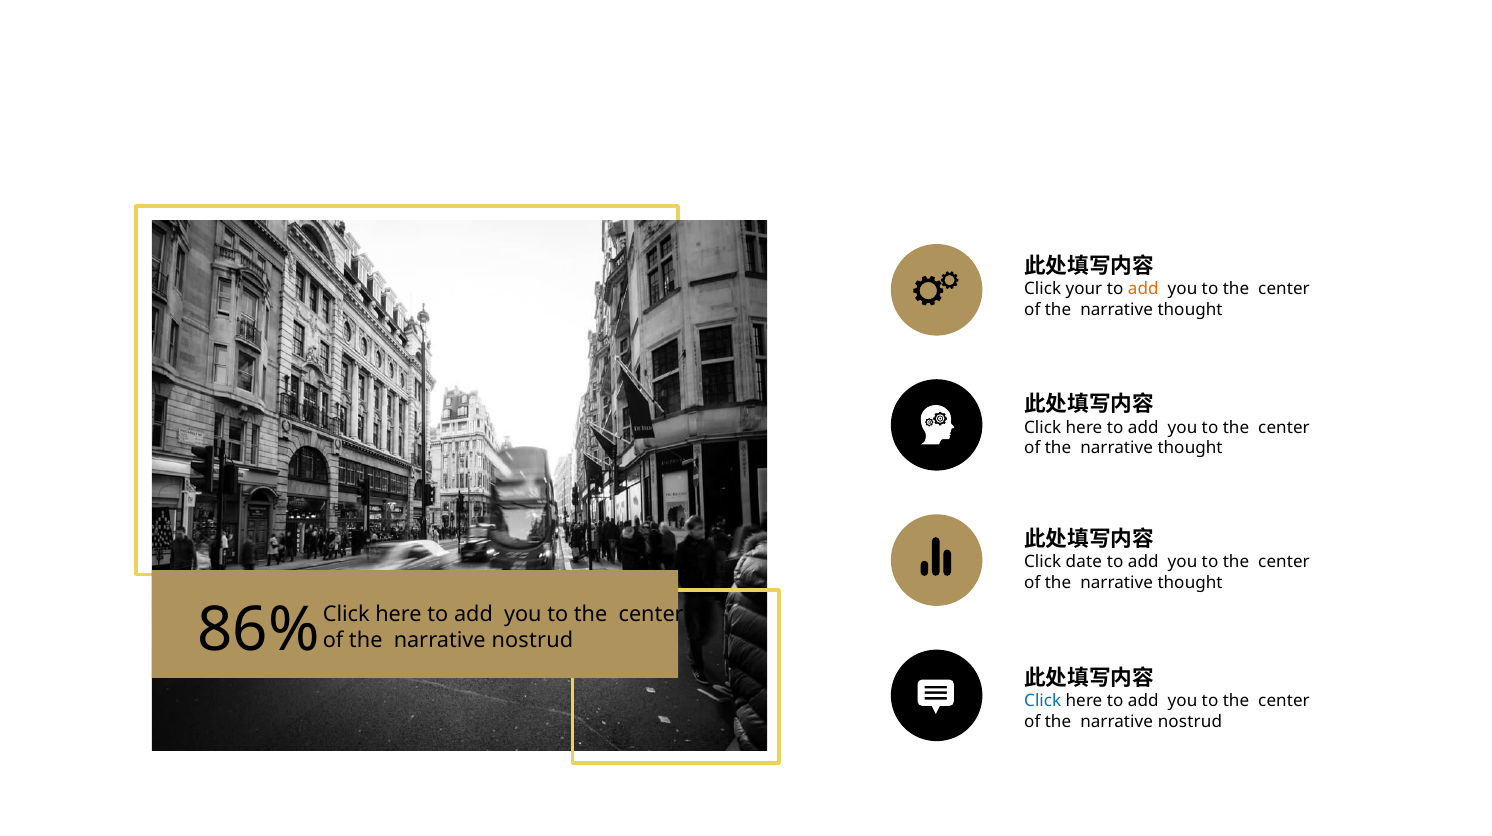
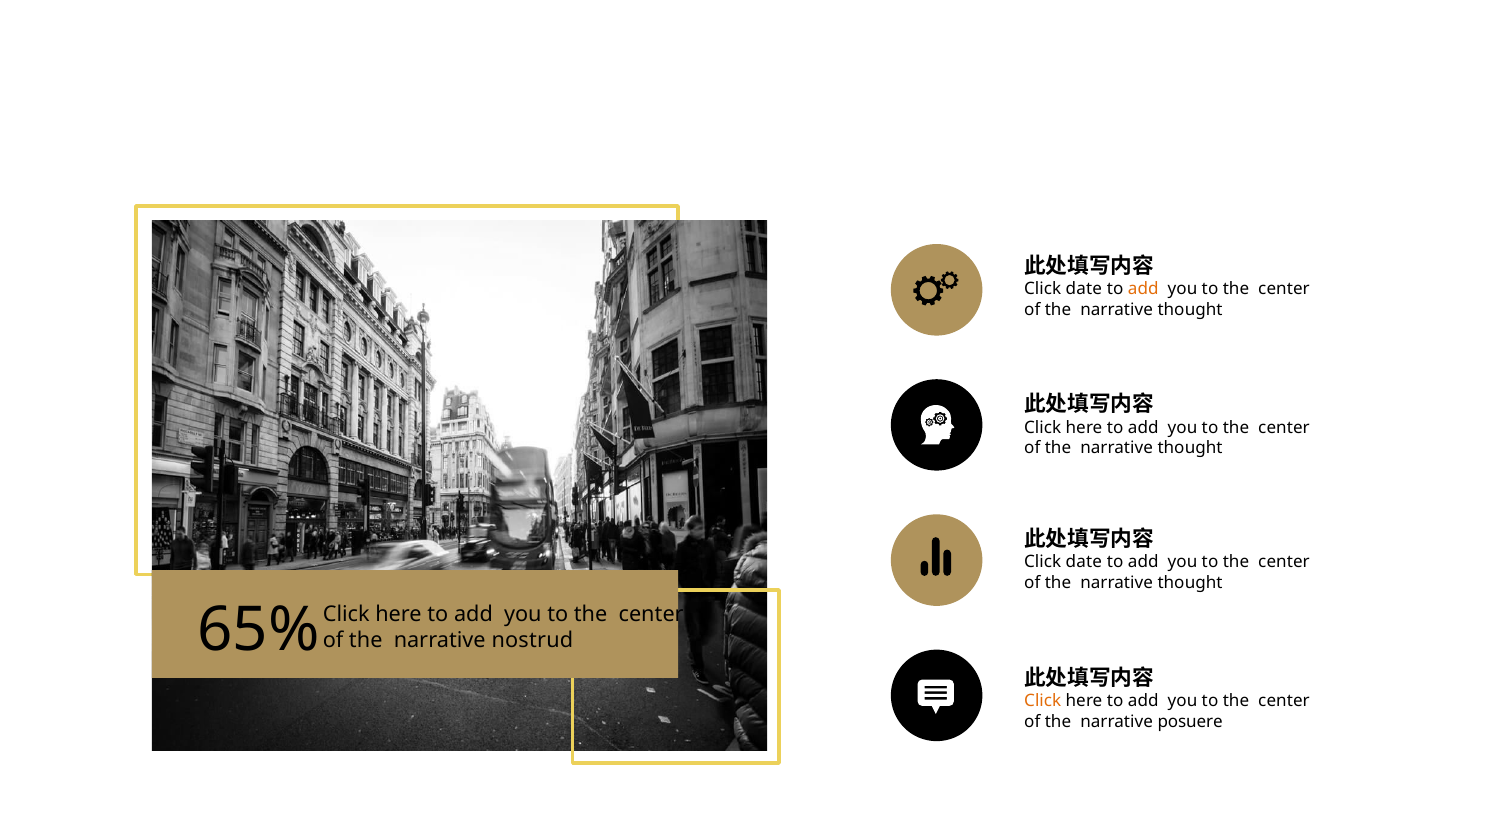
your at (1084, 289): your -> date
86%: 86% -> 65%
Click at (1043, 701) colour: blue -> orange
nostrud at (1190, 721): nostrud -> posuere
